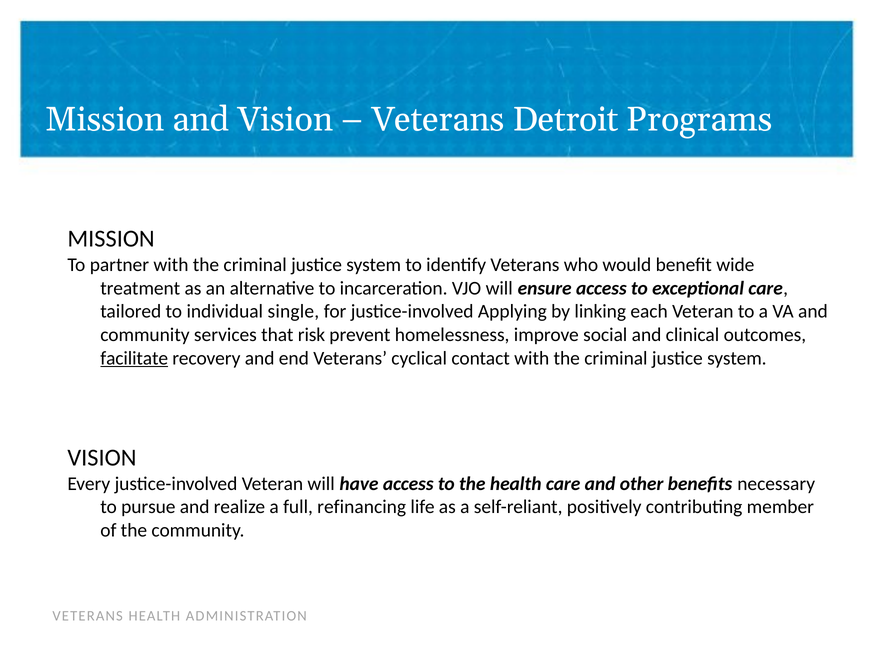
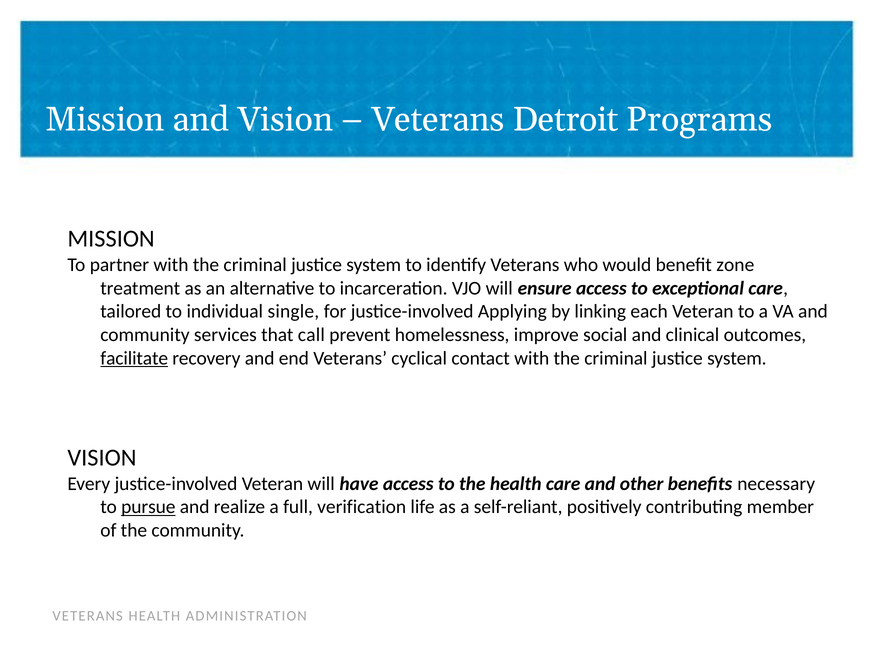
wide: wide -> zone
risk: risk -> call
pursue underline: none -> present
refinancing: refinancing -> verification
